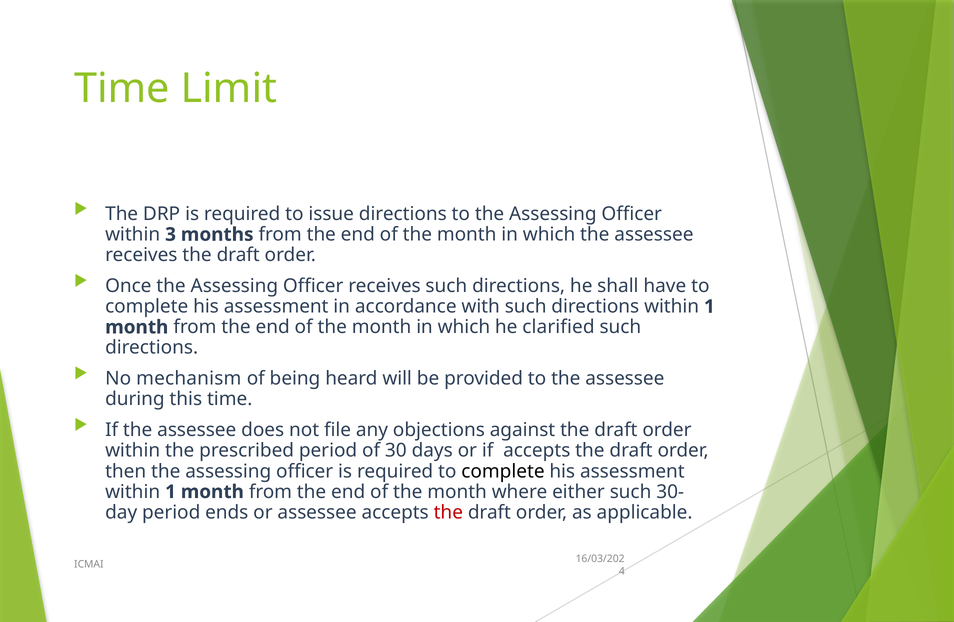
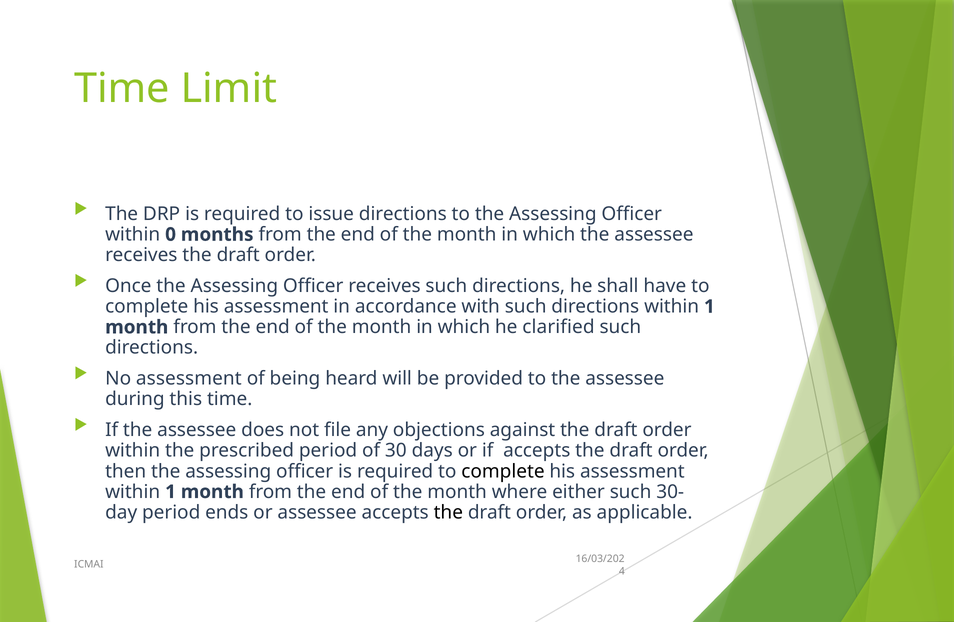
3: 3 -> 0
No mechanism: mechanism -> assessment
the at (448, 513) colour: red -> black
